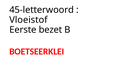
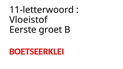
45-letterwoord: 45-letterwoord -> 11-letterwoord
bezet: bezet -> groet
